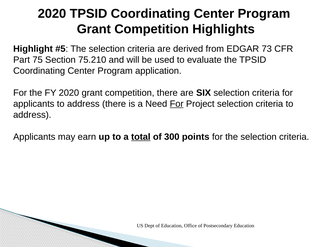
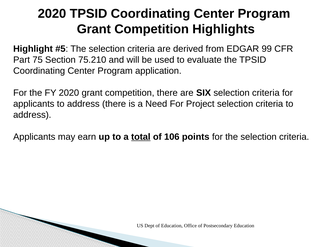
73: 73 -> 99
For at (177, 104) underline: present -> none
300: 300 -> 106
